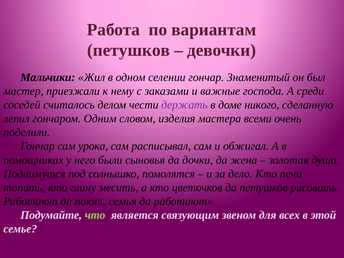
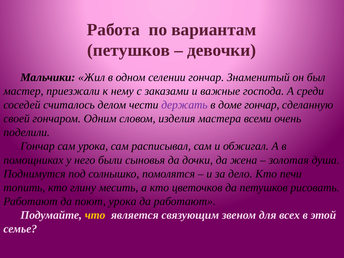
доме никого: никого -> гончар
лепил: лепил -> своей
поют семья: семья -> урока
что colour: light green -> yellow
